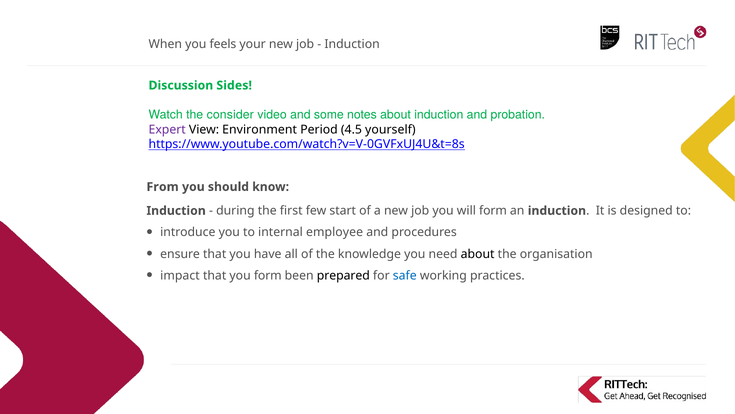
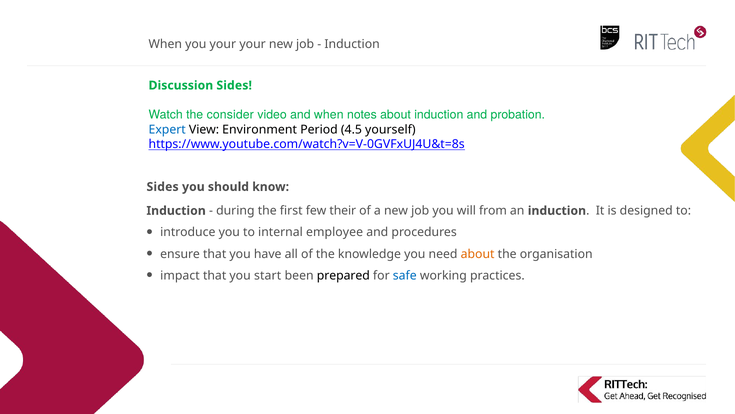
you feels: feels -> your
and some: some -> when
Expert colour: purple -> blue
From at (163, 187): From -> Sides
start: start -> their
will form: form -> from
about at (478, 254) colour: black -> orange
you form: form -> start
